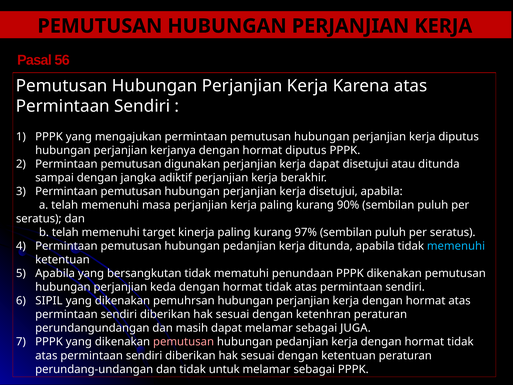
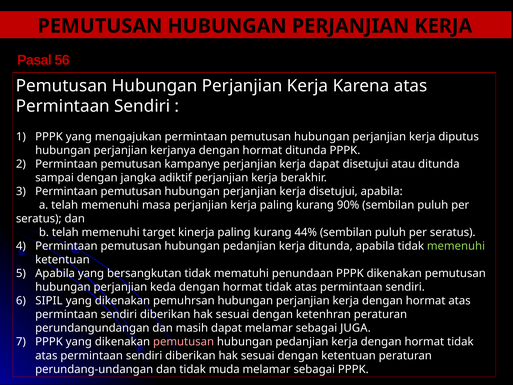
hormat diputus: diputus -> ditunda
digunakan: digunakan -> kampanye
97%: 97% -> 44%
memenuhi at (456, 246) colour: light blue -> light green
untuk: untuk -> muda
